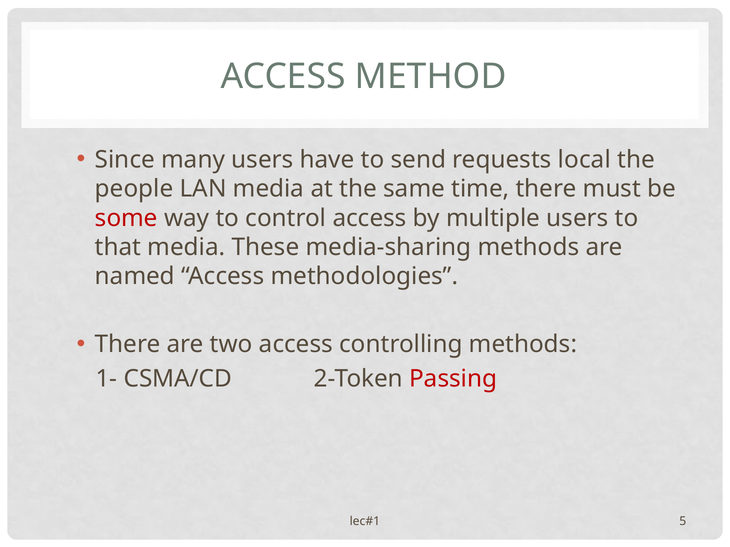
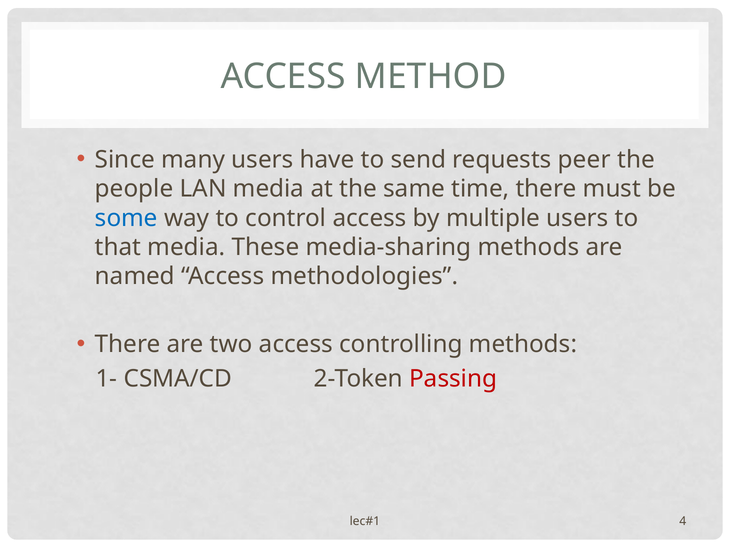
local: local -> peer
some colour: red -> blue
5: 5 -> 4
